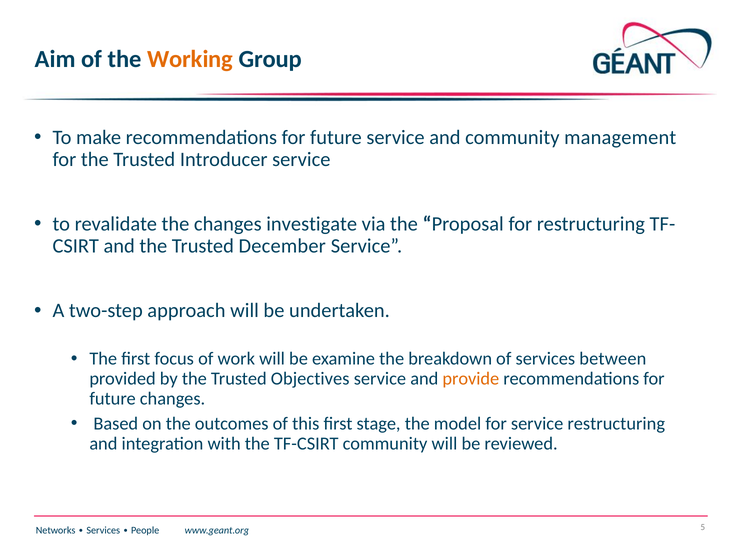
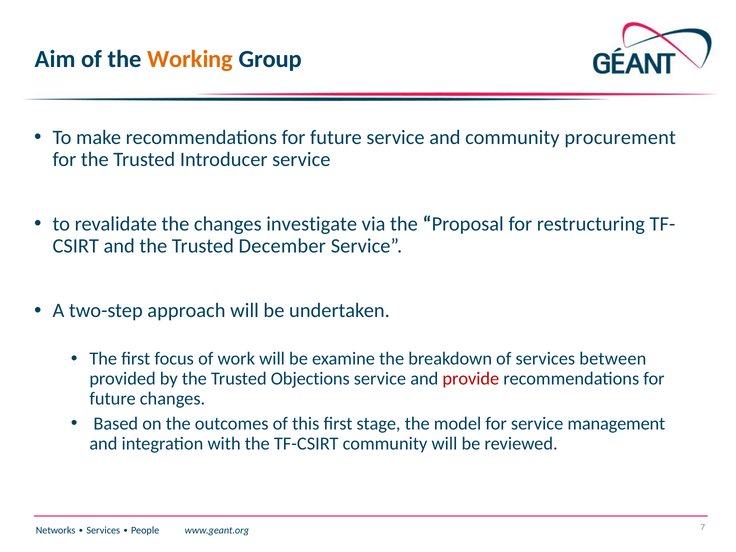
management: management -> procurement
Objectives: Objectives -> Objections
provide colour: orange -> red
service restructuring: restructuring -> management
5: 5 -> 7
